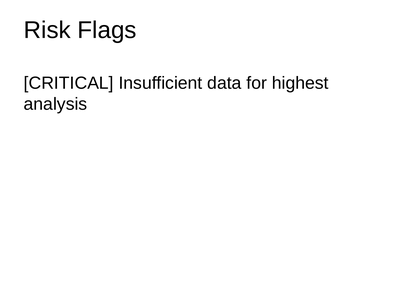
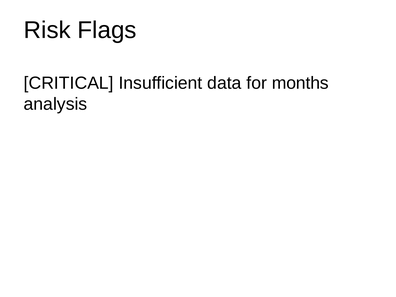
highest: highest -> months
